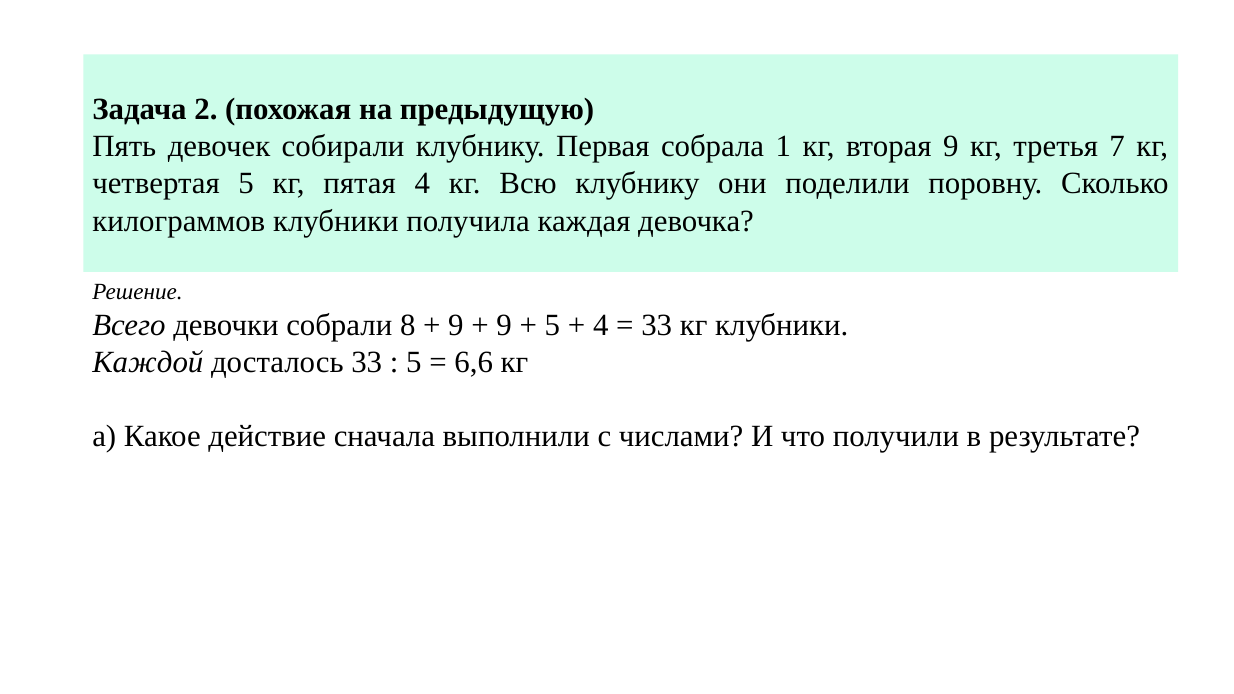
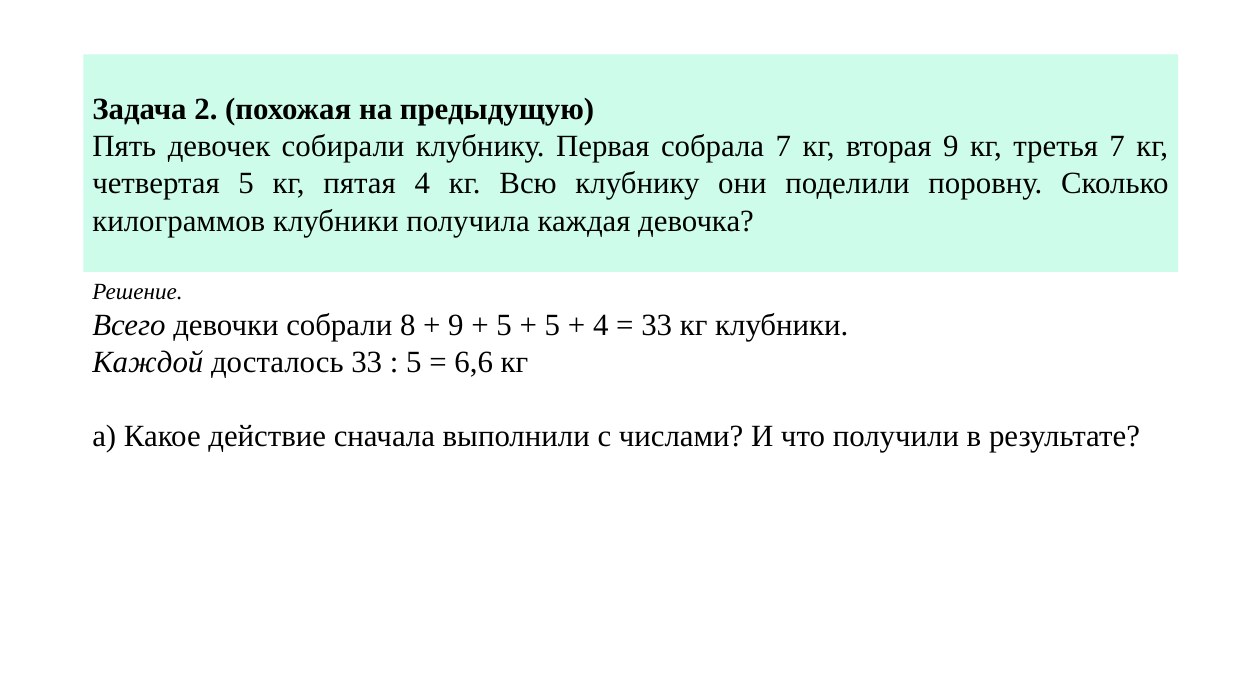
собрала 1: 1 -> 7
9 at (504, 325): 9 -> 5
